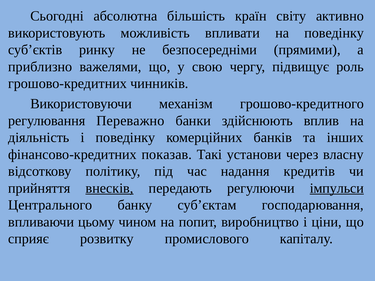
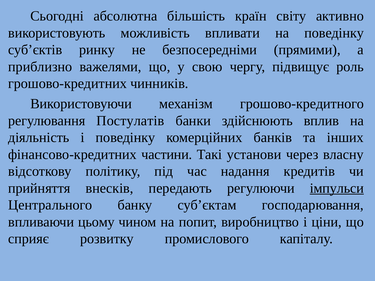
Переважно: Переважно -> Постулатів
показав: показав -> частини
внесків underline: present -> none
